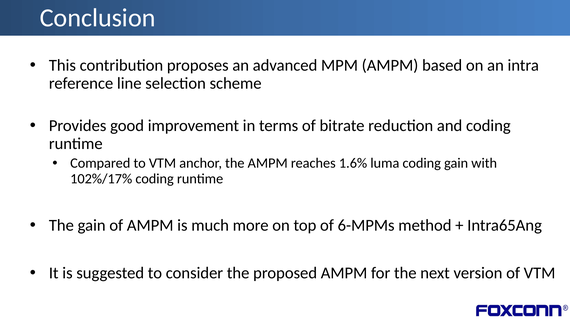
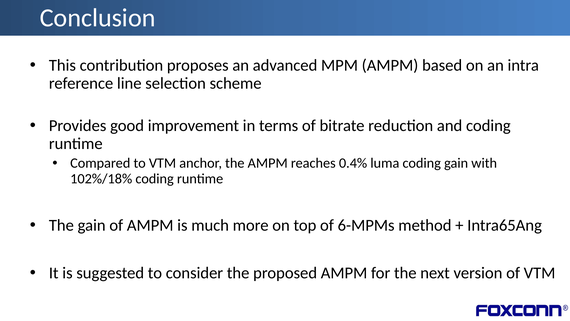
1.6%: 1.6% -> 0.4%
102%/17%: 102%/17% -> 102%/18%
